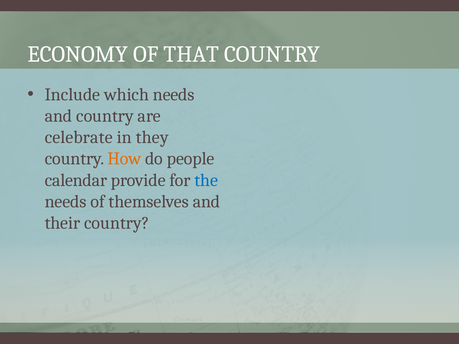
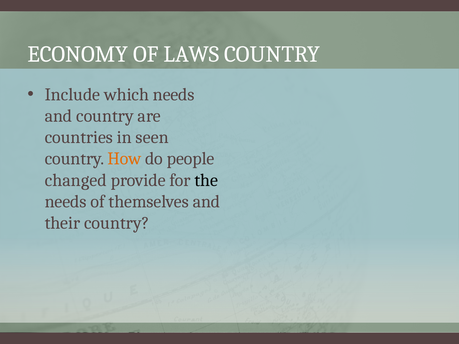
THAT: THAT -> LAWS
celebrate: celebrate -> countries
they: they -> seen
calendar: calendar -> changed
the colour: blue -> black
